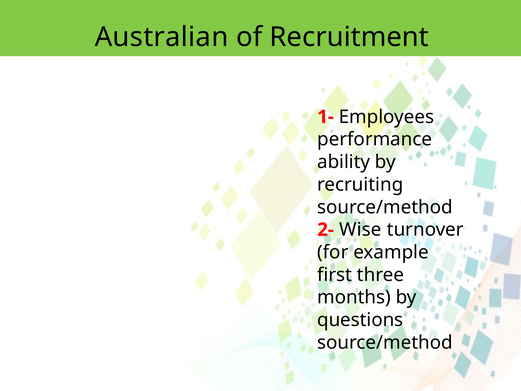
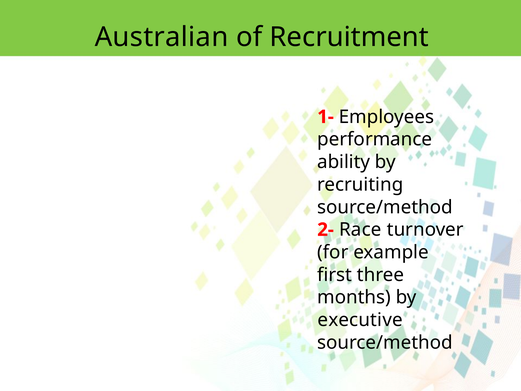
Wise: Wise -> Race
questions: questions -> executive
